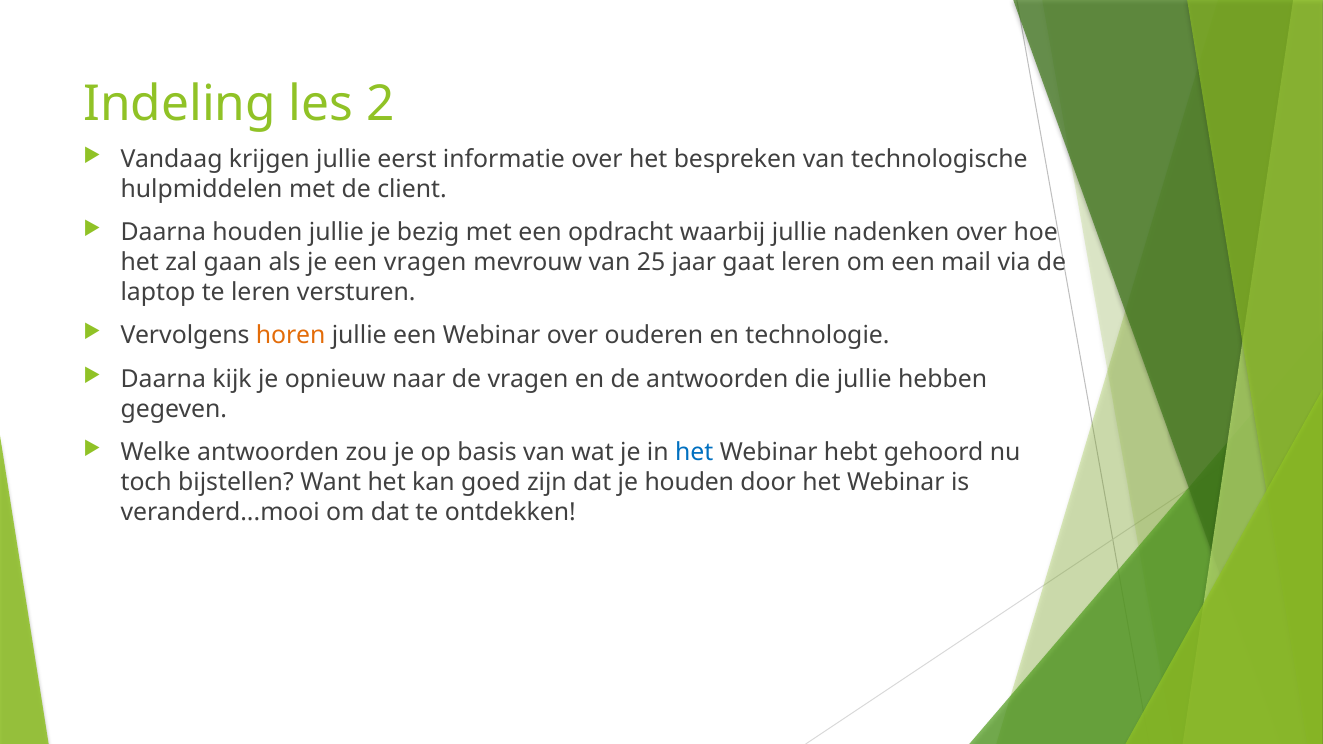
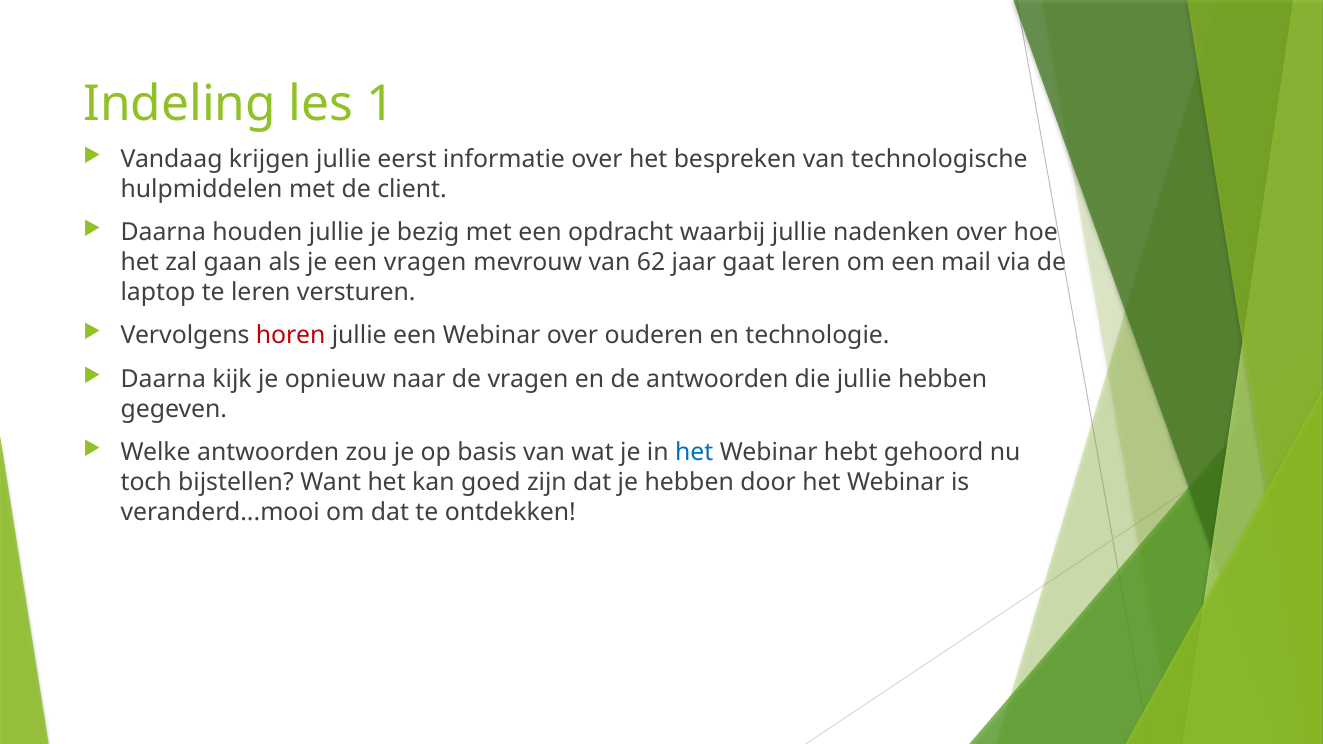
2: 2 -> 1
25: 25 -> 62
horen colour: orange -> red
je houden: houden -> hebben
